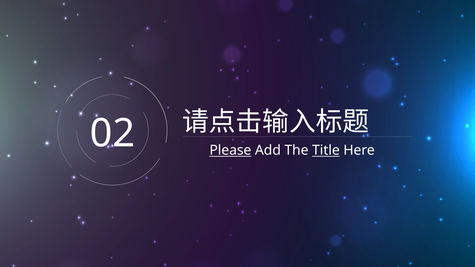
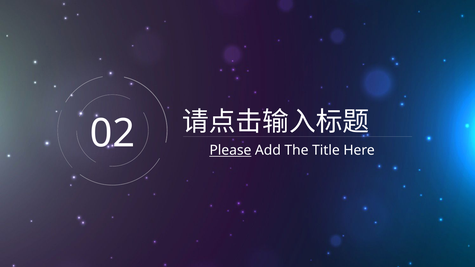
Title underline: present -> none
